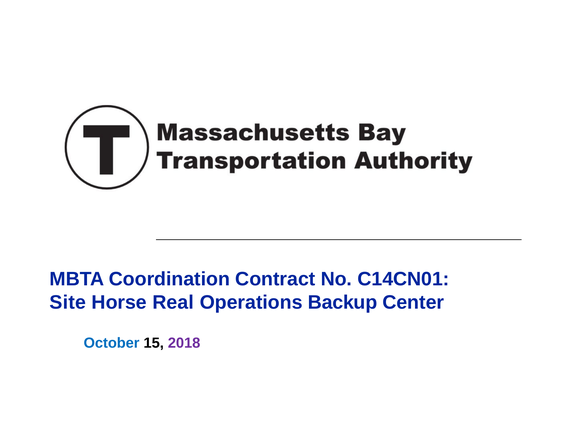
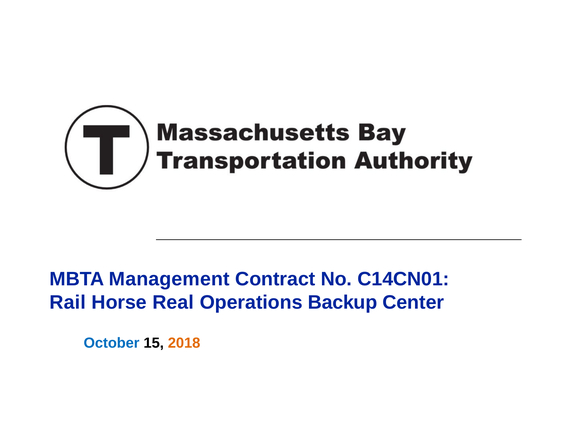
Coordination: Coordination -> Management
Site: Site -> Rail
2018 colour: purple -> orange
